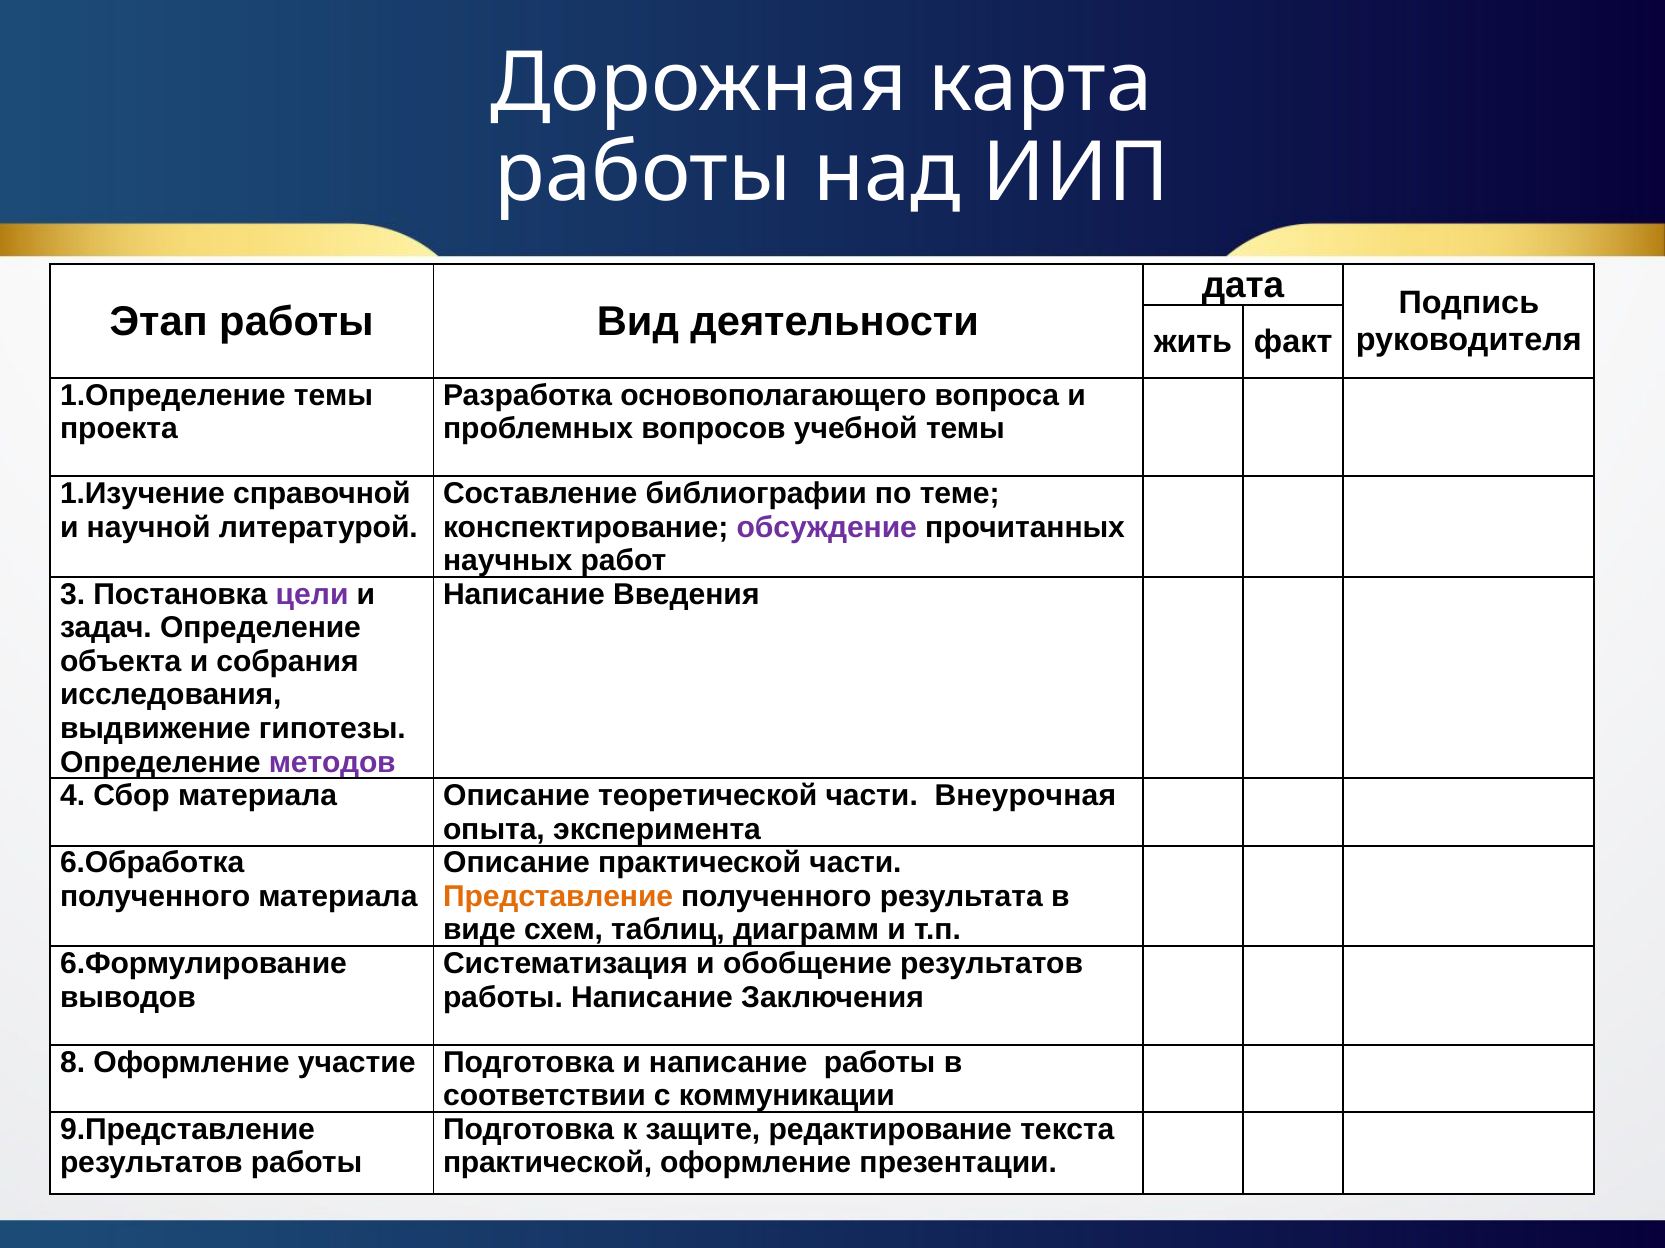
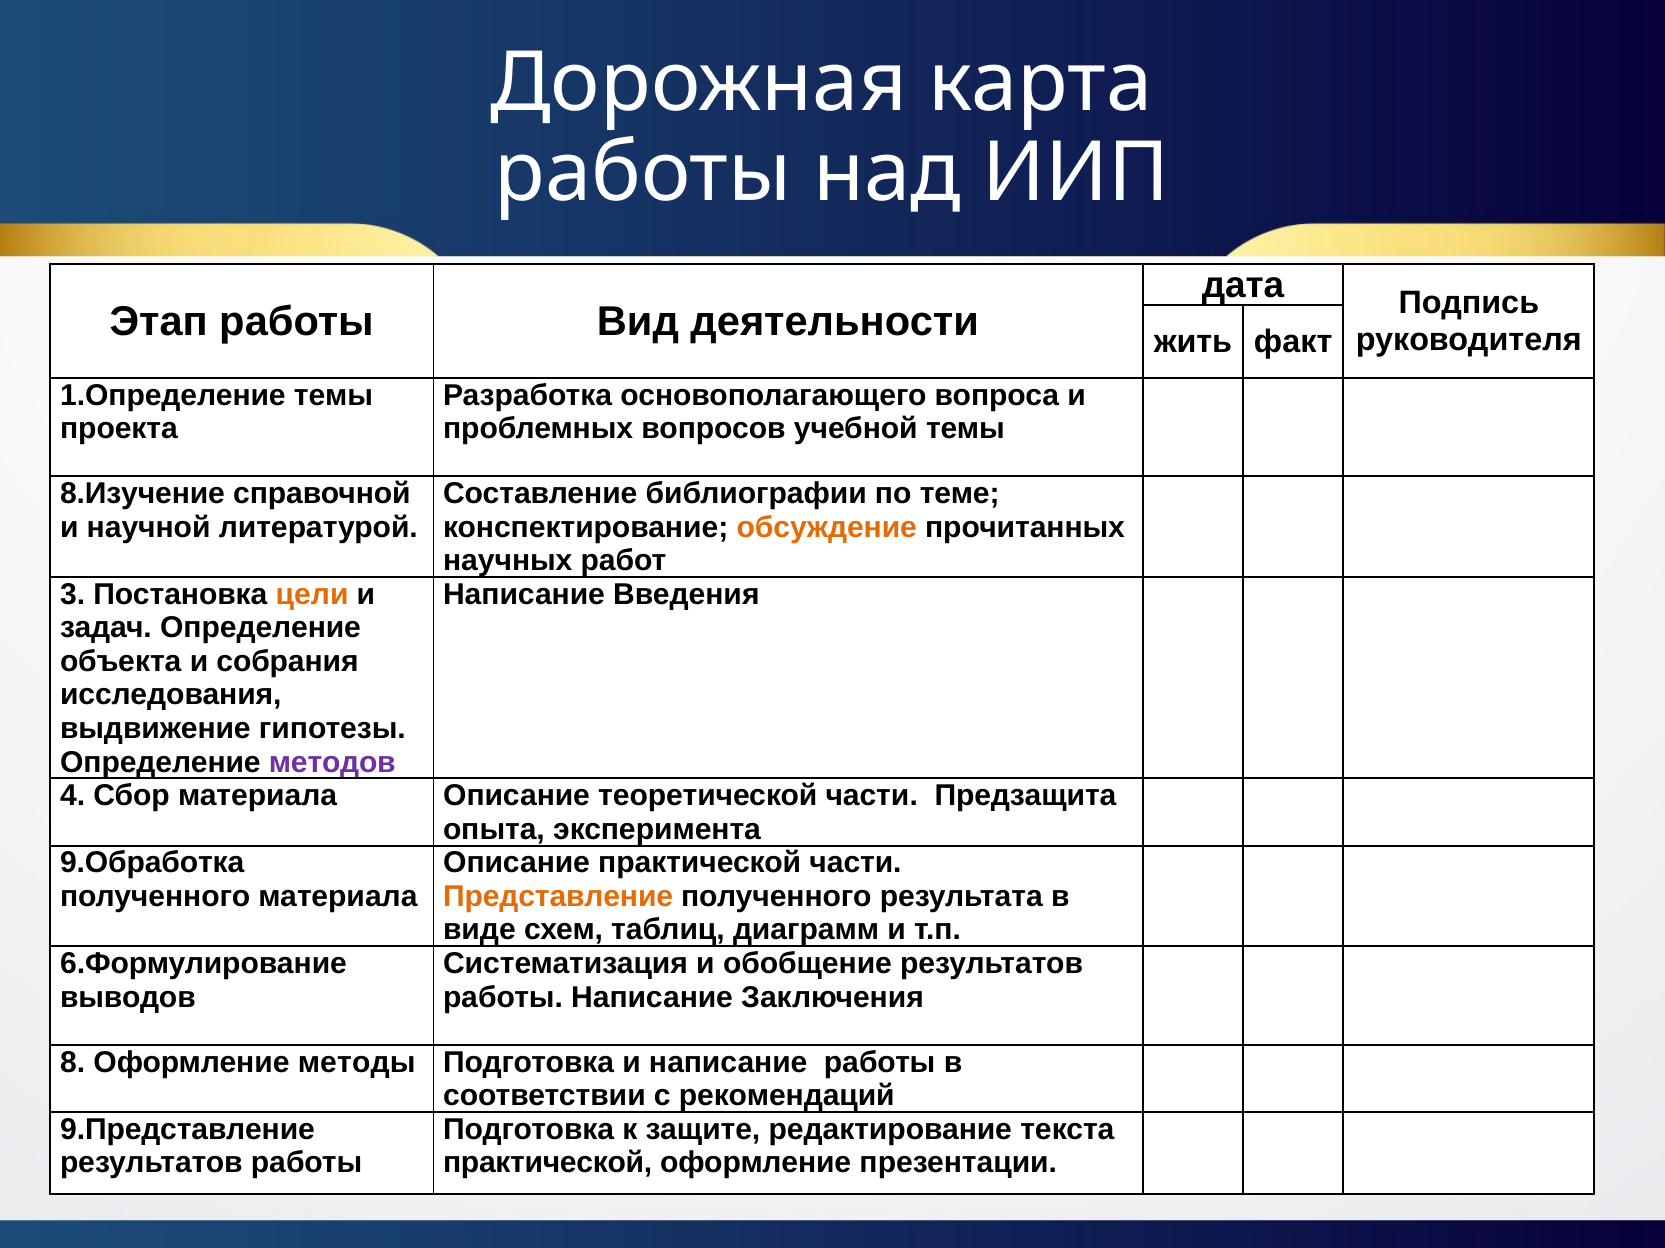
1.Изучение: 1.Изучение -> 8.Изучение
обсуждение colour: purple -> orange
цели colour: purple -> orange
Внеурочная: Внеурочная -> Предзащита
6.Обработка: 6.Обработка -> 9.Обработка
участие: участие -> методы
коммуникации: коммуникации -> рекомендаций
